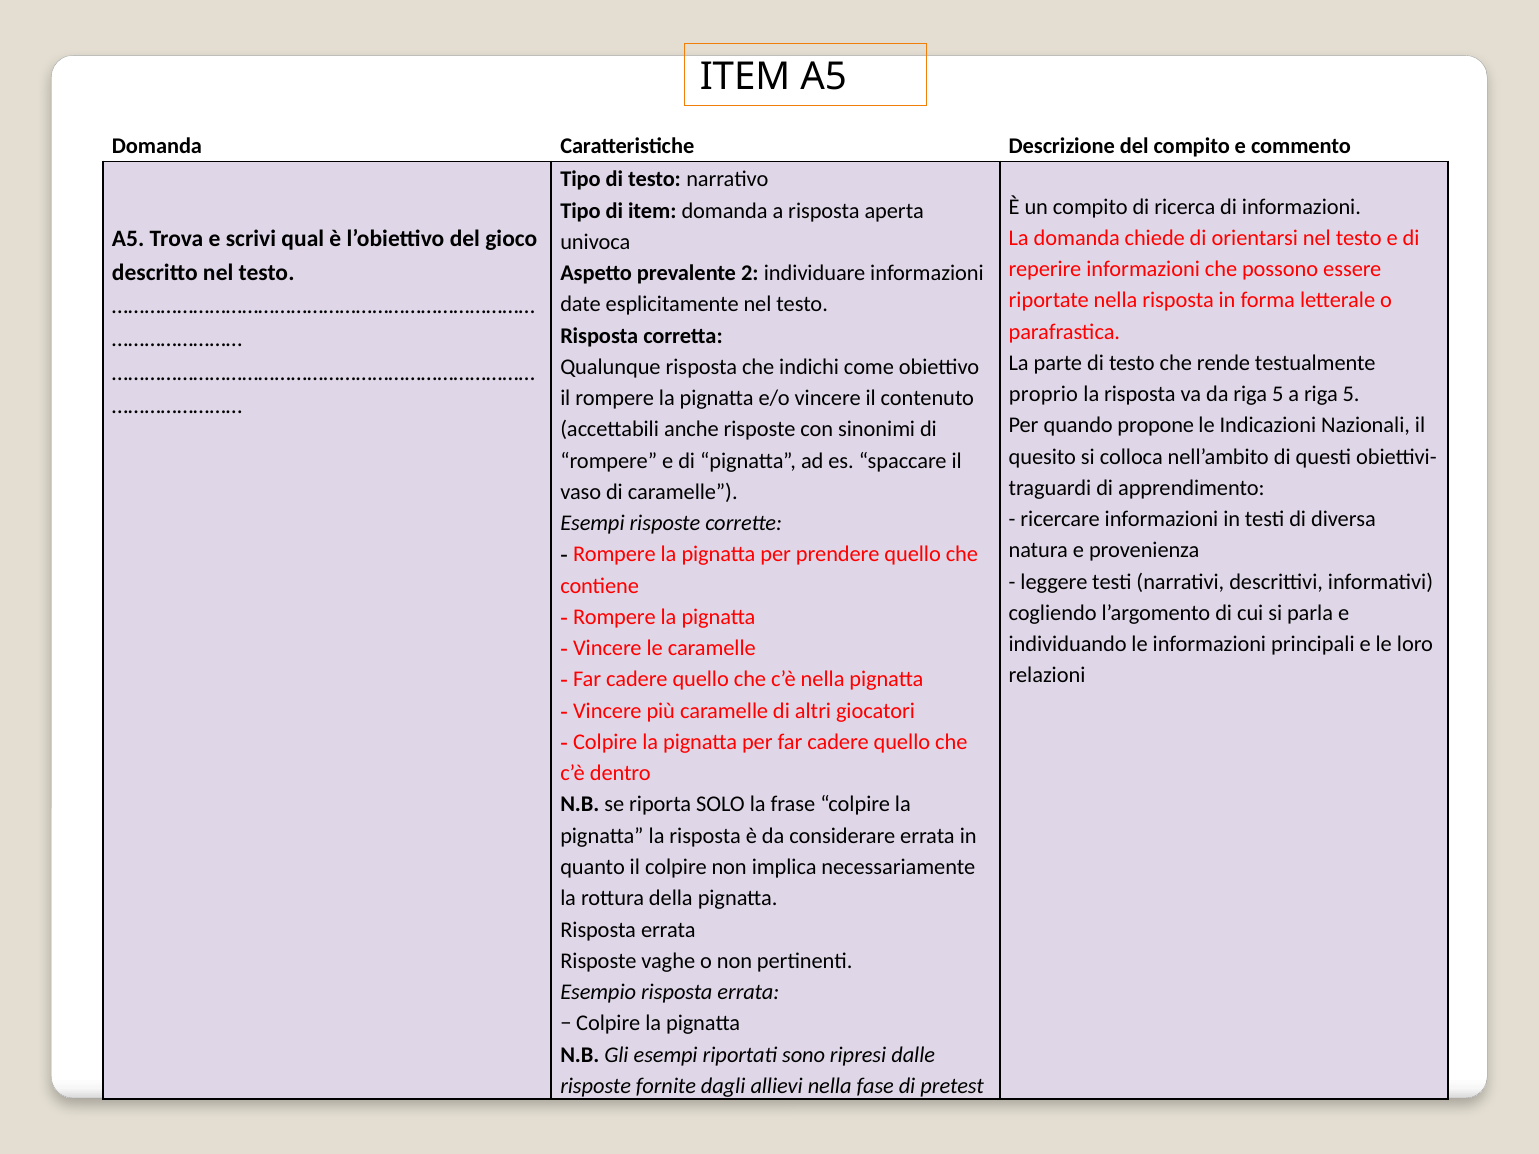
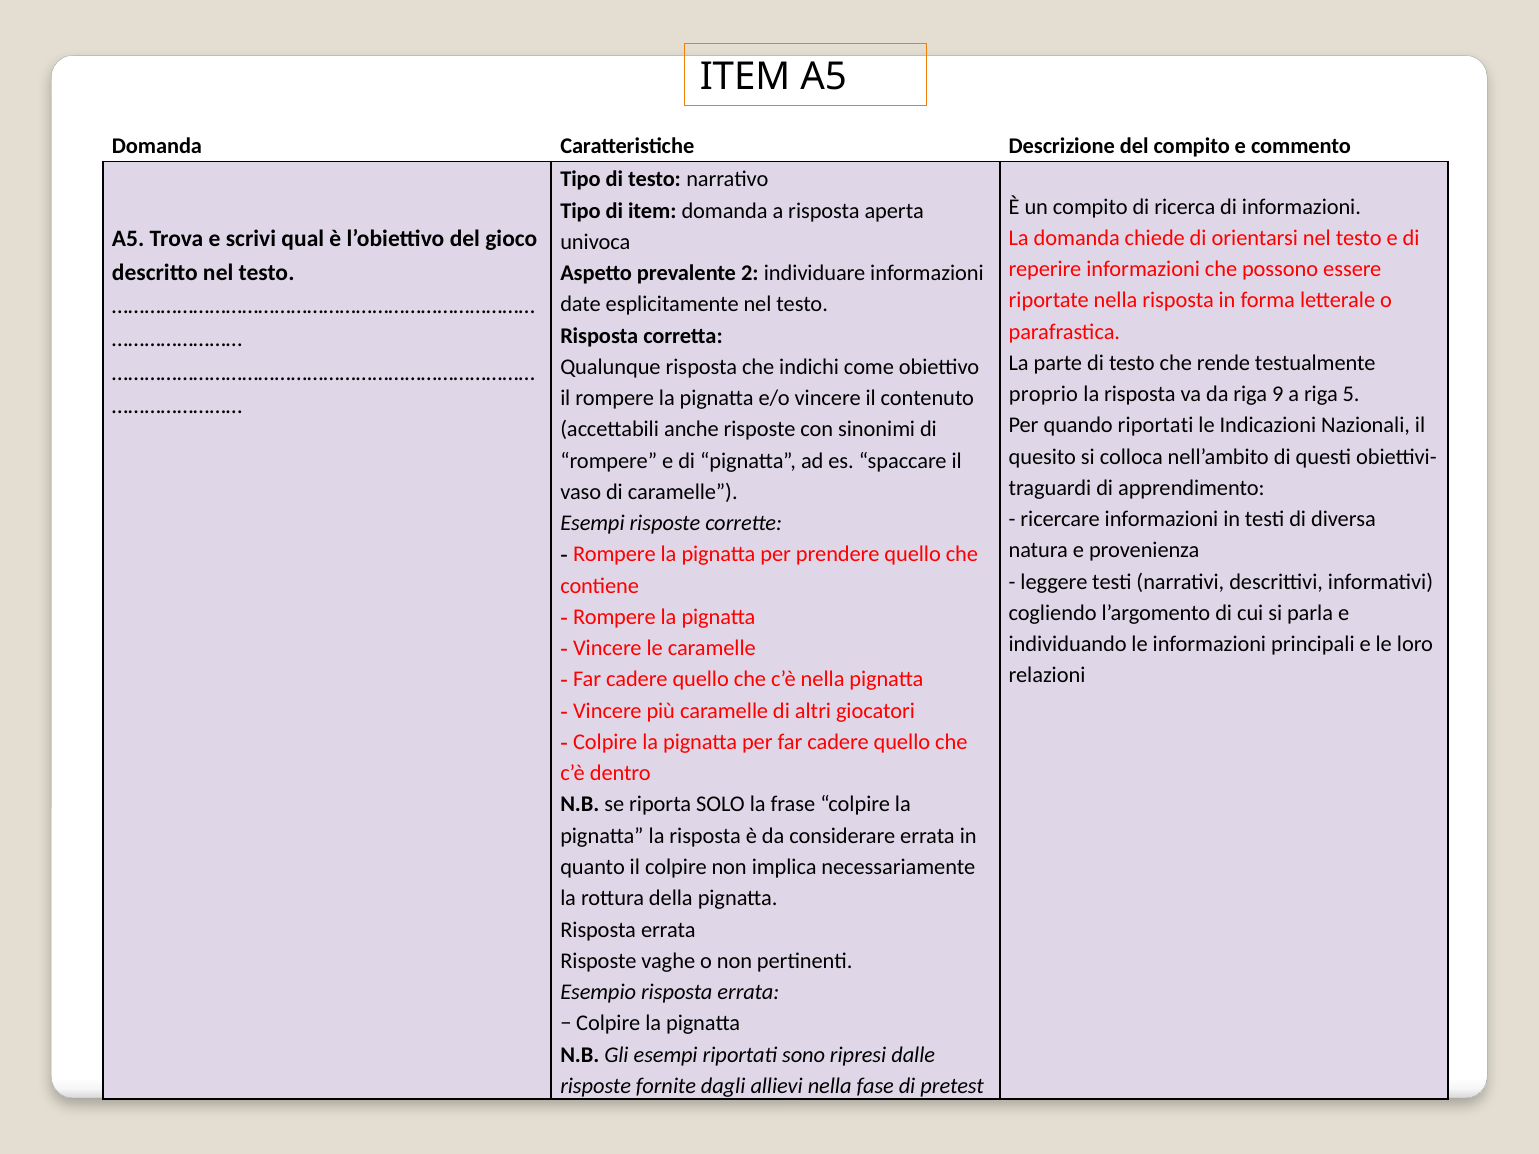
da riga 5: 5 -> 9
quando propone: propone -> riportati
